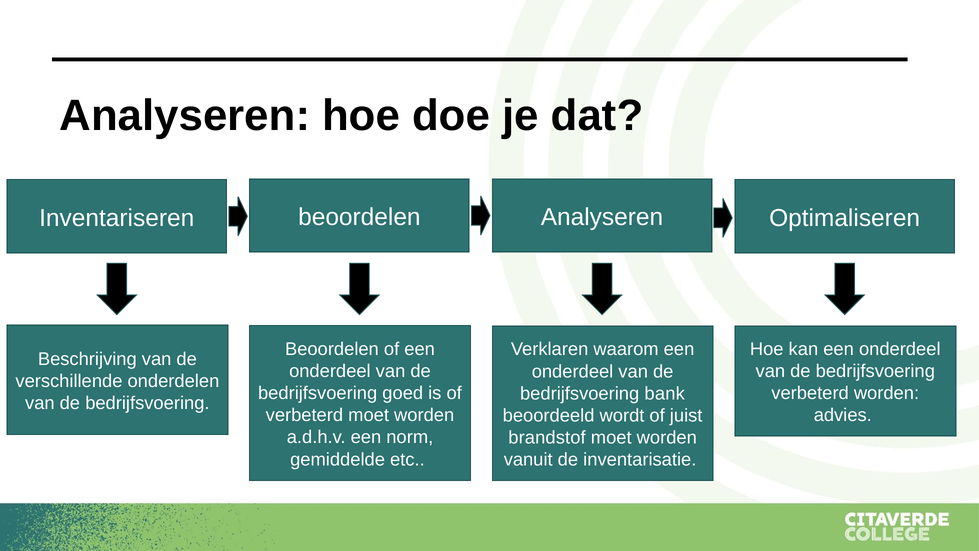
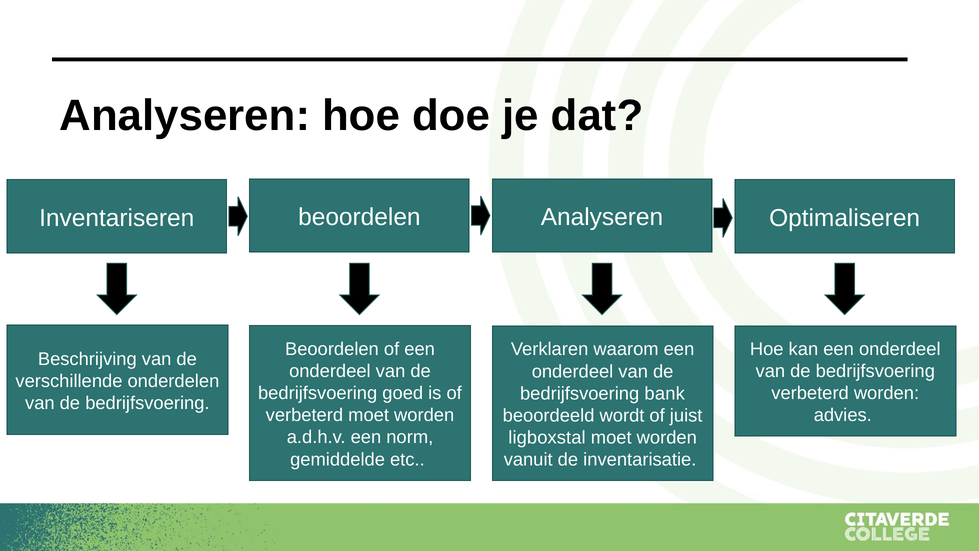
brandstof: brandstof -> ligboxstal
